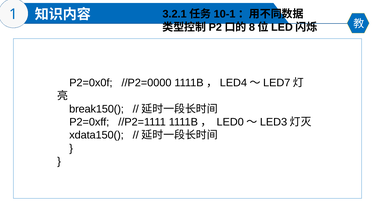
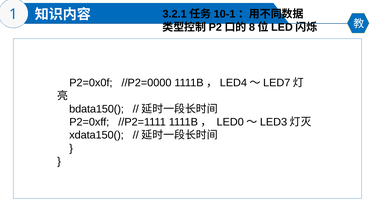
break150(: break150( -> bdata150(
